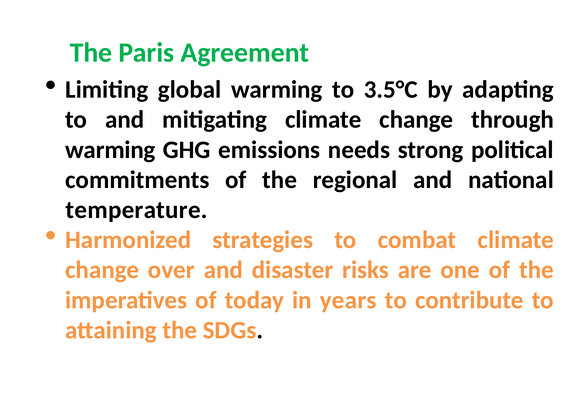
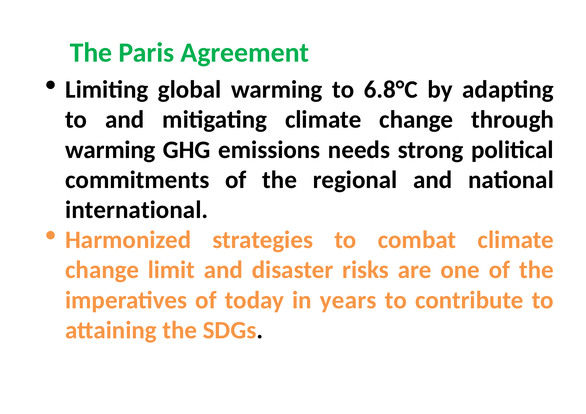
3.5°C: 3.5°C -> 6.8°C
temperature: temperature -> international
over: over -> limit
